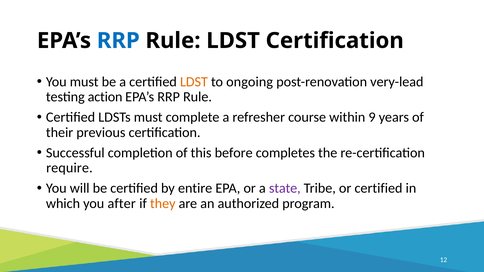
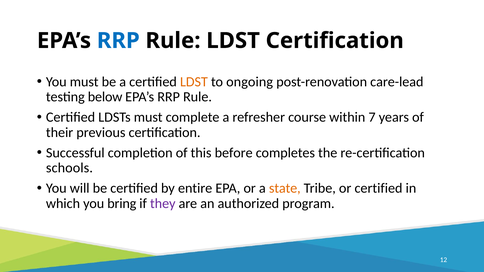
very-lead: very-lead -> care-lead
action: action -> below
9: 9 -> 7
require: require -> schools
state colour: purple -> orange
after: after -> bring
they colour: orange -> purple
